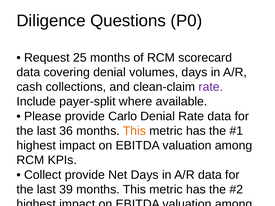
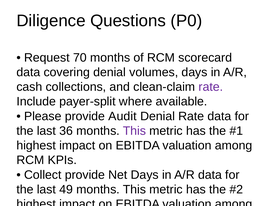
25: 25 -> 70
Carlo: Carlo -> Audit
This at (134, 131) colour: orange -> purple
39: 39 -> 49
